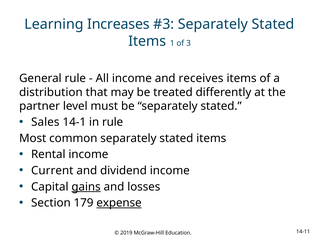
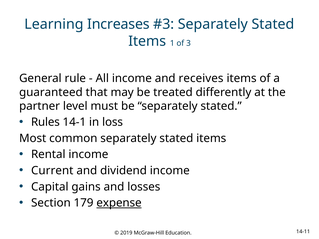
distribution: distribution -> guaranteed
Sales: Sales -> Rules
in rule: rule -> loss
gains underline: present -> none
